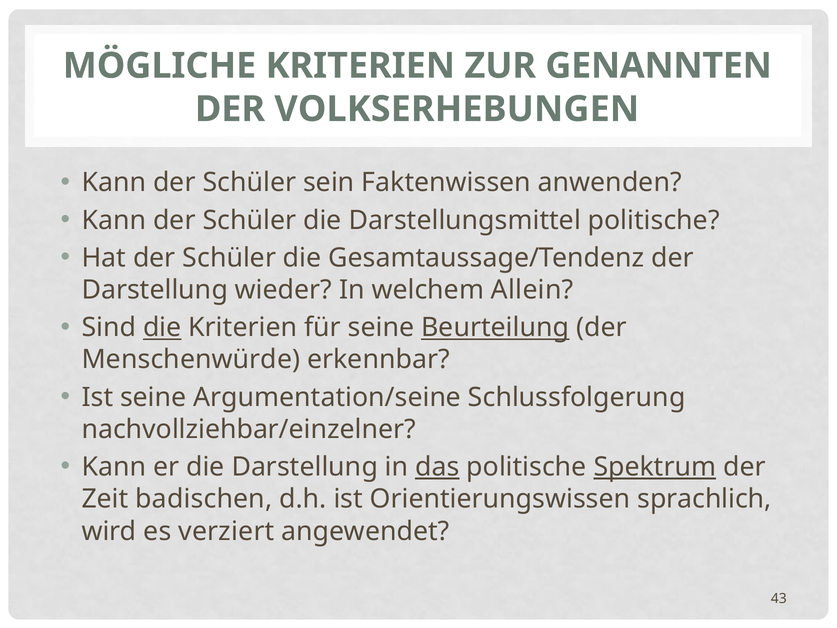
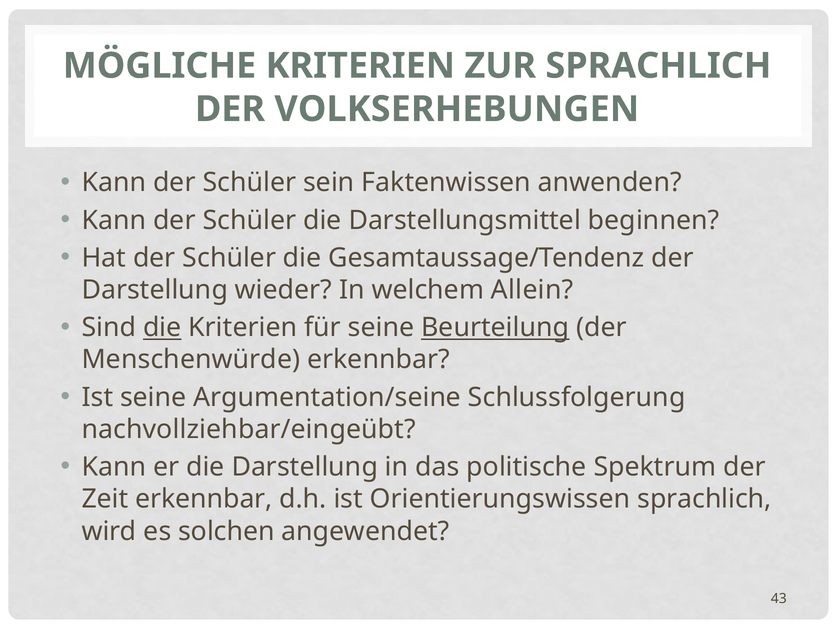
ZUR GENANNTEN: GENANNTEN -> SPRACHLICH
Darstellungsmittel politische: politische -> beginnen
nachvollziehbar/einzelner: nachvollziehbar/einzelner -> nachvollziehbar/eingeübt
das underline: present -> none
Spektrum underline: present -> none
Zeit badischen: badischen -> erkennbar
verziert: verziert -> solchen
